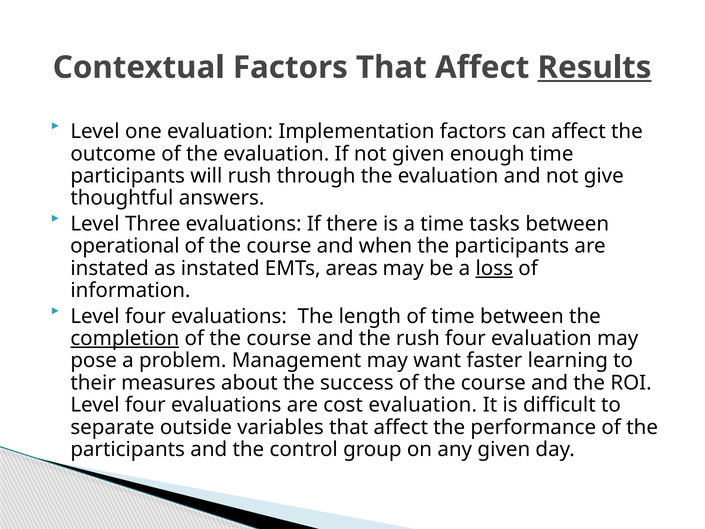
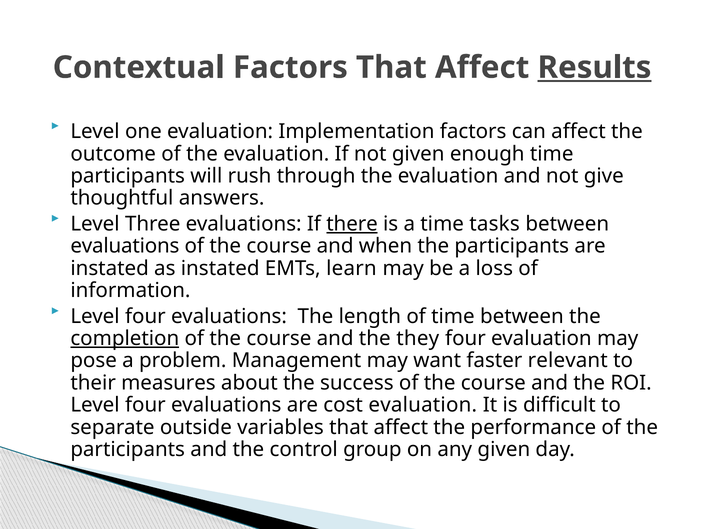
there underline: none -> present
operational at (125, 246): operational -> evaluations
areas: areas -> learn
loss underline: present -> none
the rush: rush -> they
learning: learning -> relevant
